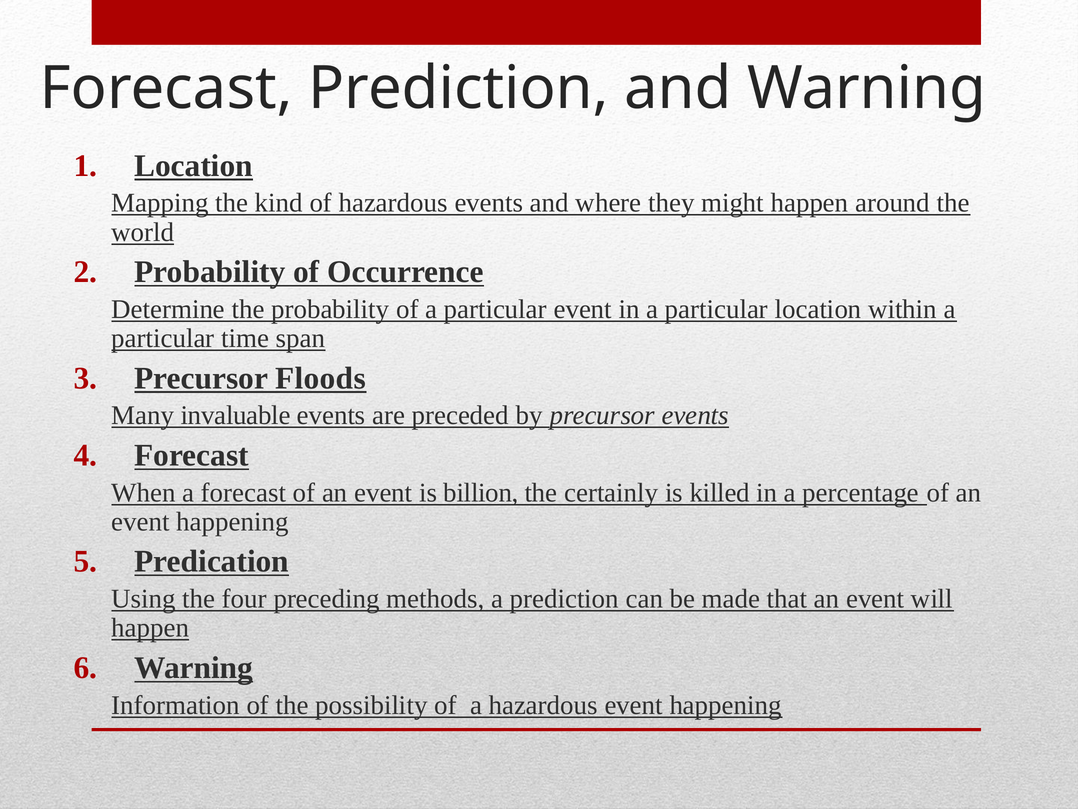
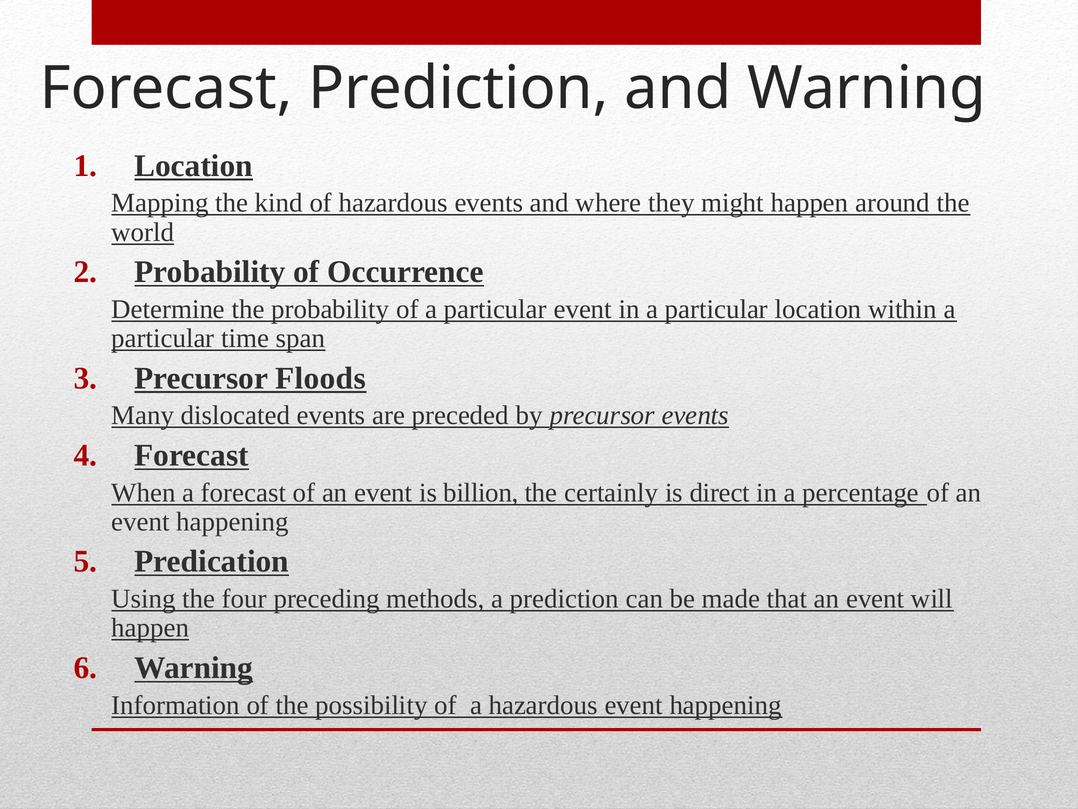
invaluable: invaluable -> dislocated
killed: killed -> direct
